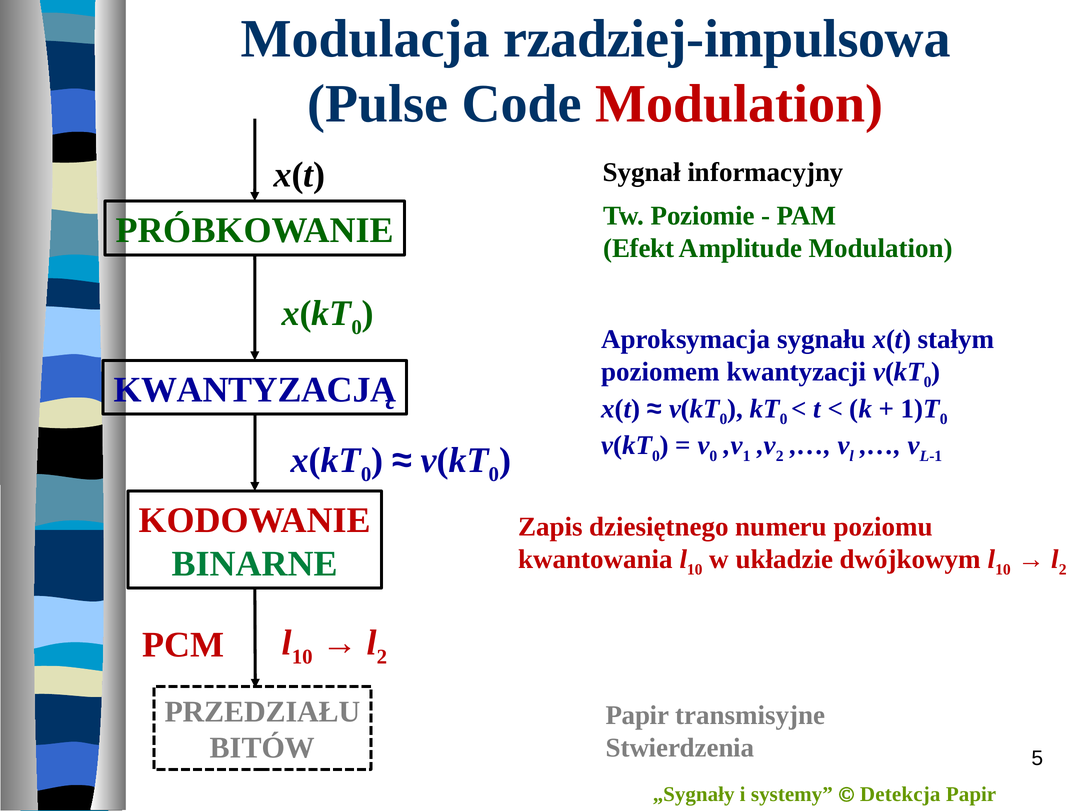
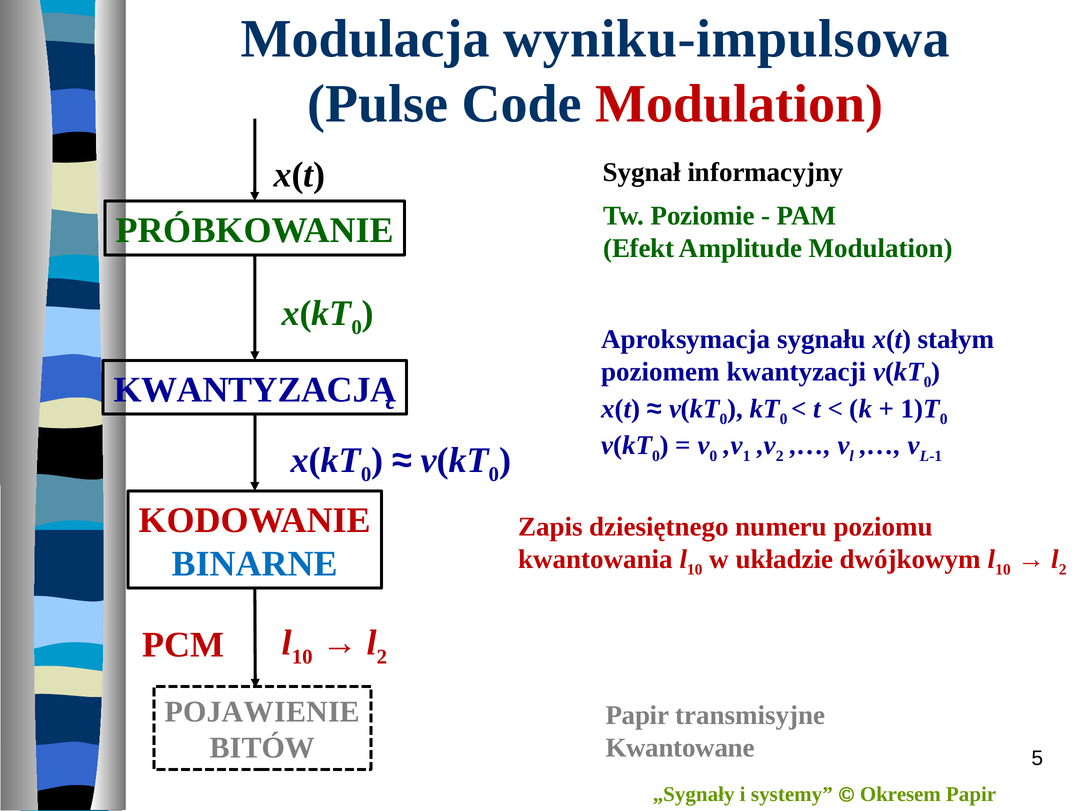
rzadziej-impulsowa: rzadziej-impulsowa -> wyniku-impulsowa
BINARNE colour: green -> blue
PRZEDZIAŁU: PRZEDZIAŁU -> POJAWIENIE
Stwierdzenia: Stwierdzenia -> Kwantowane
Detekcja: Detekcja -> Okresem
